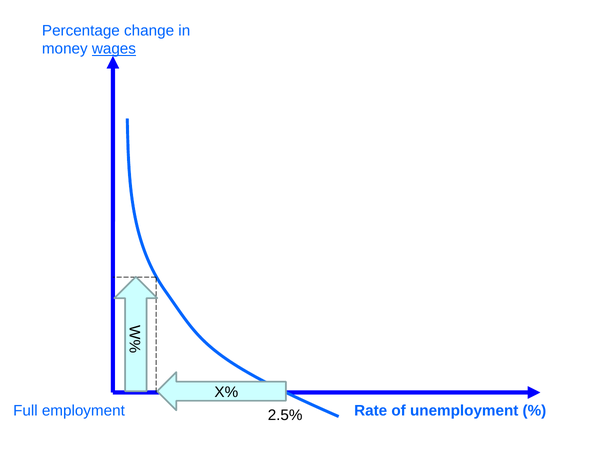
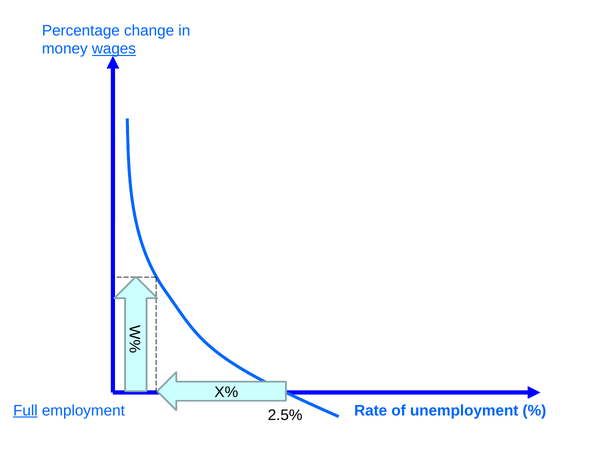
Full underline: none -> present
